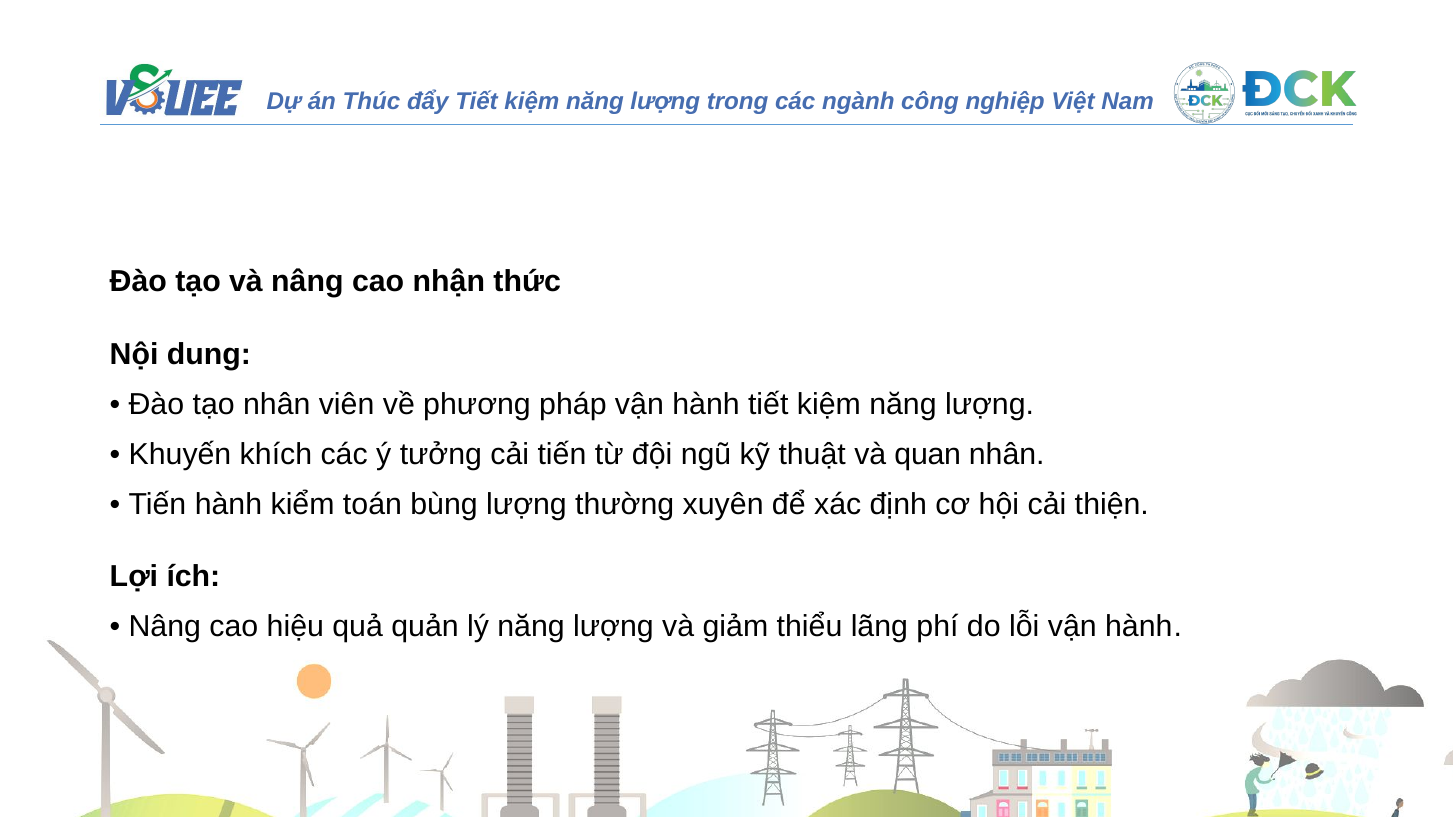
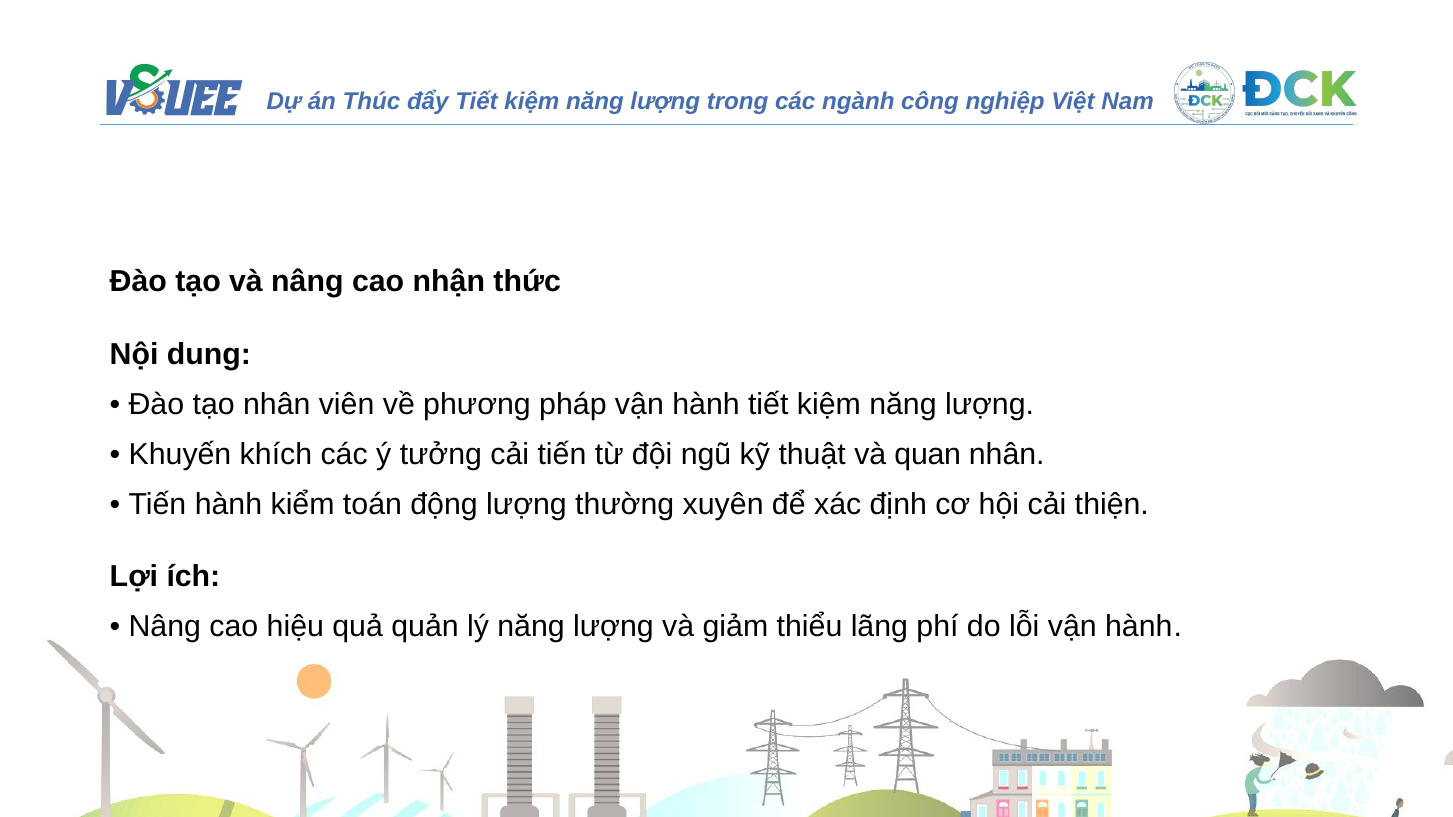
bùng: bùng -> động
